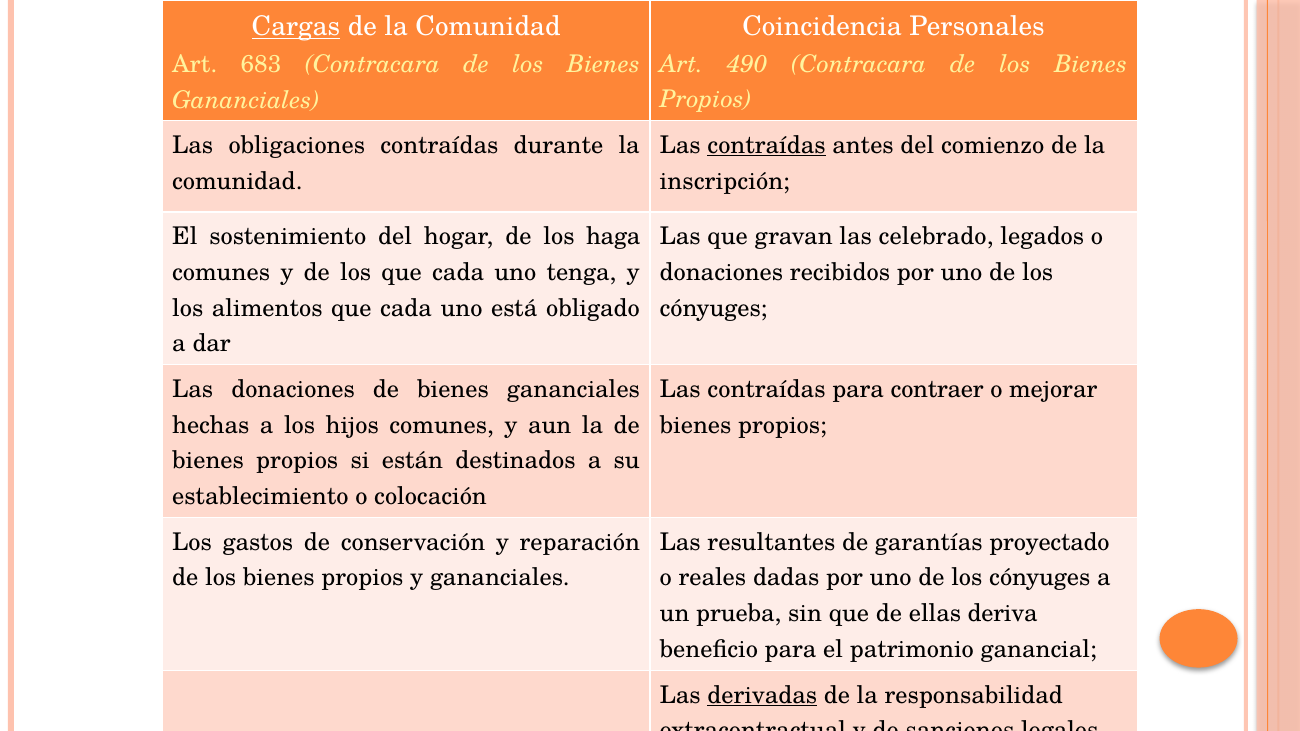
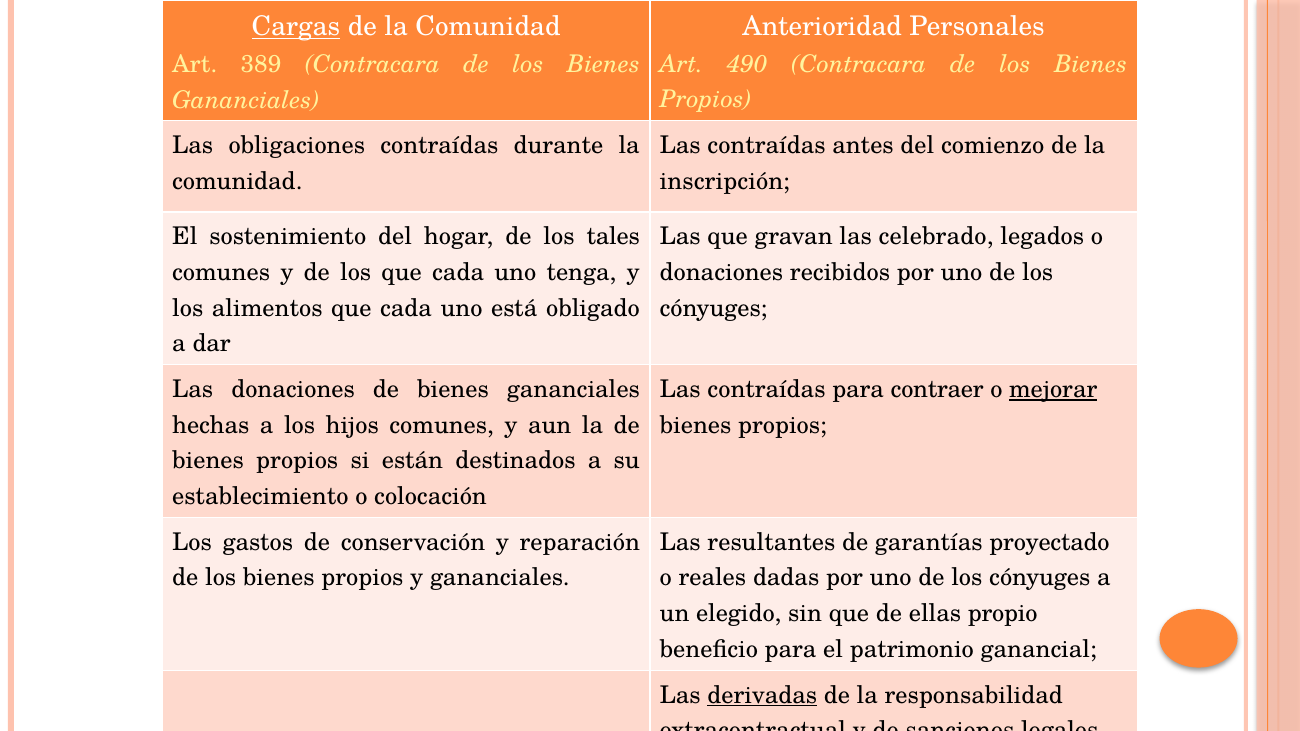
Coincidencia: Coincidencia -> Anterioridad
683: 683 -> 389
contraídas at (767, 145) underline: present -> none
haga: haga -> tales
mejorar underline: none -> present
prueba: prueba -> elegido
deriva: deriva -> propio
